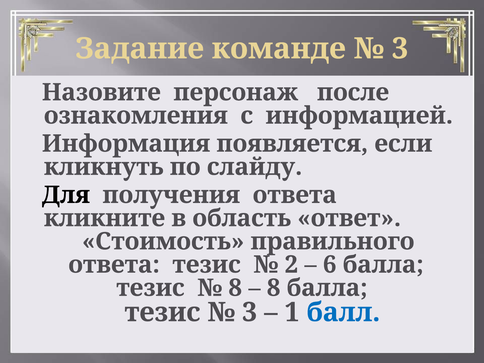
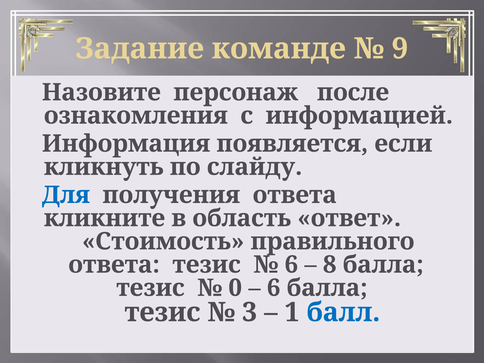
3 at (400, 49): 3 -> 9
Для colour: black -> blue
2 at (291, 265): 2 -> 6
6: 6 -> 8
8 at (235, 288): 8 -> 0
8 at (274, 288): 8 -> 6
